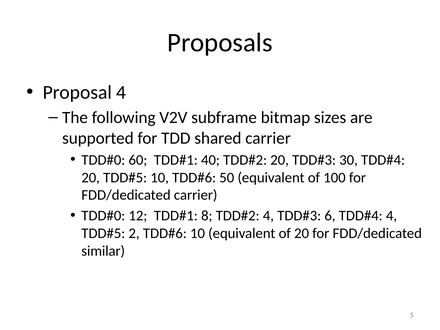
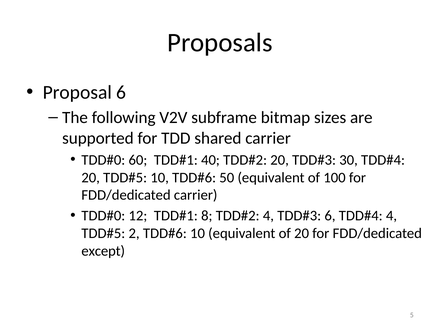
Proposal 4: 4 -> 6
similar: similar -> except
